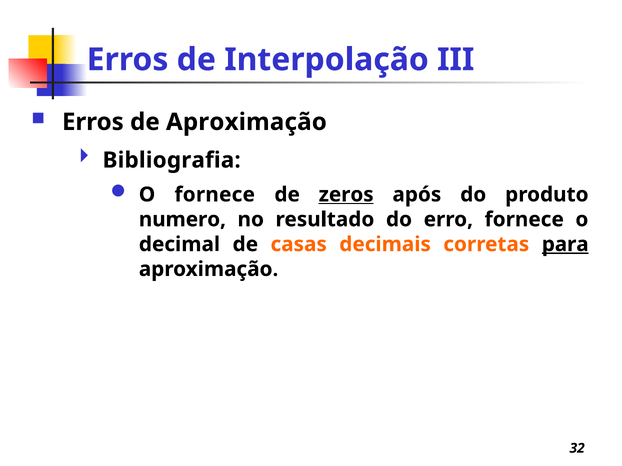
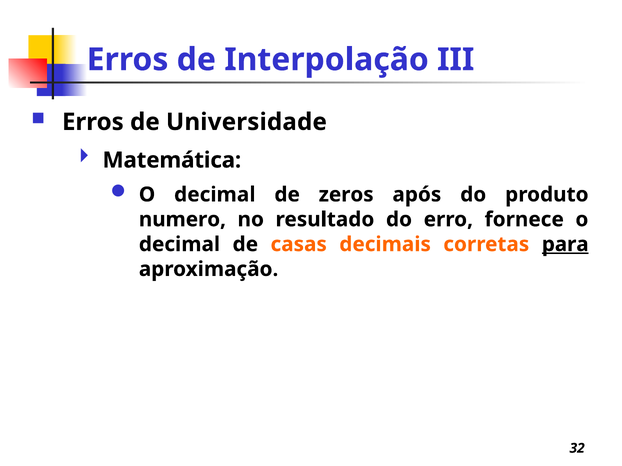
de Aproximação: Aproximação -> Universidade
Bibliografia: Bibliografia -> Matemática
fornece at (215, 195): fornece -> decimal
zeros underline: present -> none
